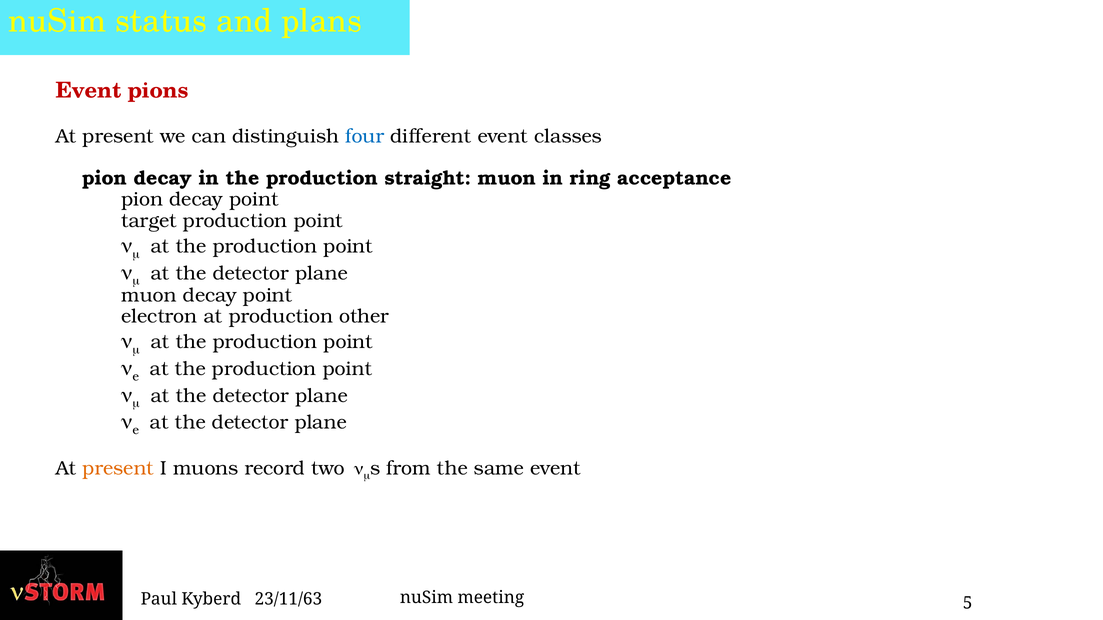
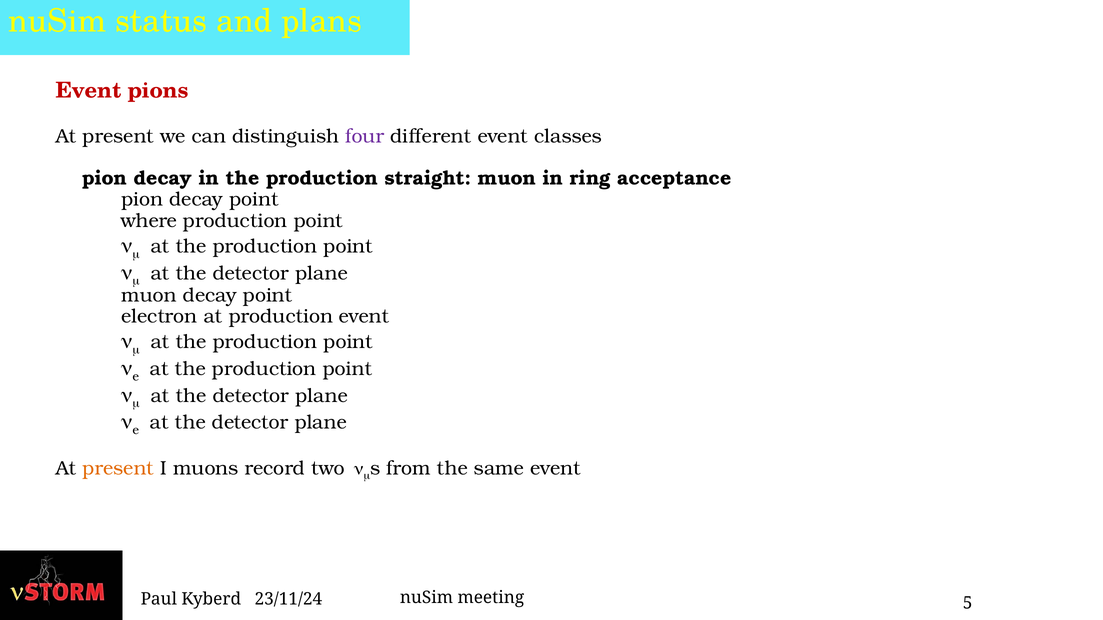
four colour: blue -> purple
target: target -> where
production other: other -> event
23/11/63: 23/11/63 -> 23/11/24
